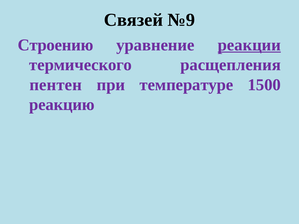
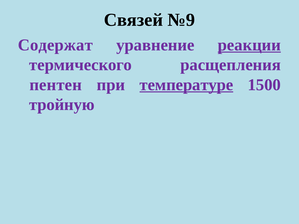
Строению: Строению -> Содержат
температуре underline: none -> present
реакцию: реакцию -> тройную
